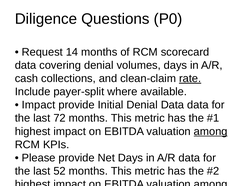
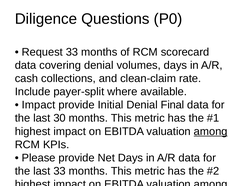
Request 14: 14 -> 33
rate at (190, 78) underline: present -> none
Denial Data: Data -> Final
72: 72 -> 30
last 52: 52 -> 33
